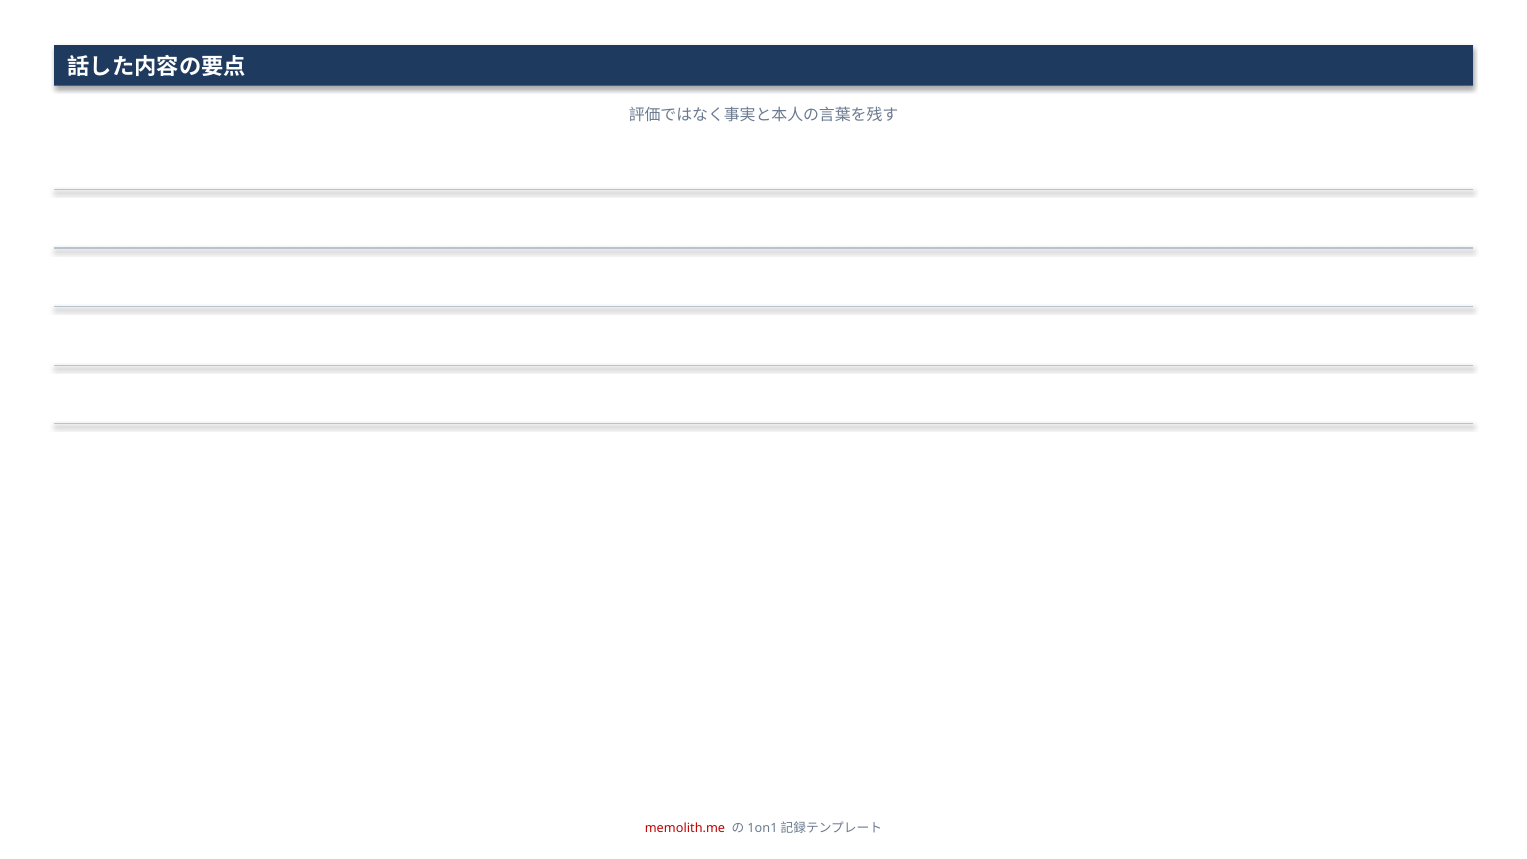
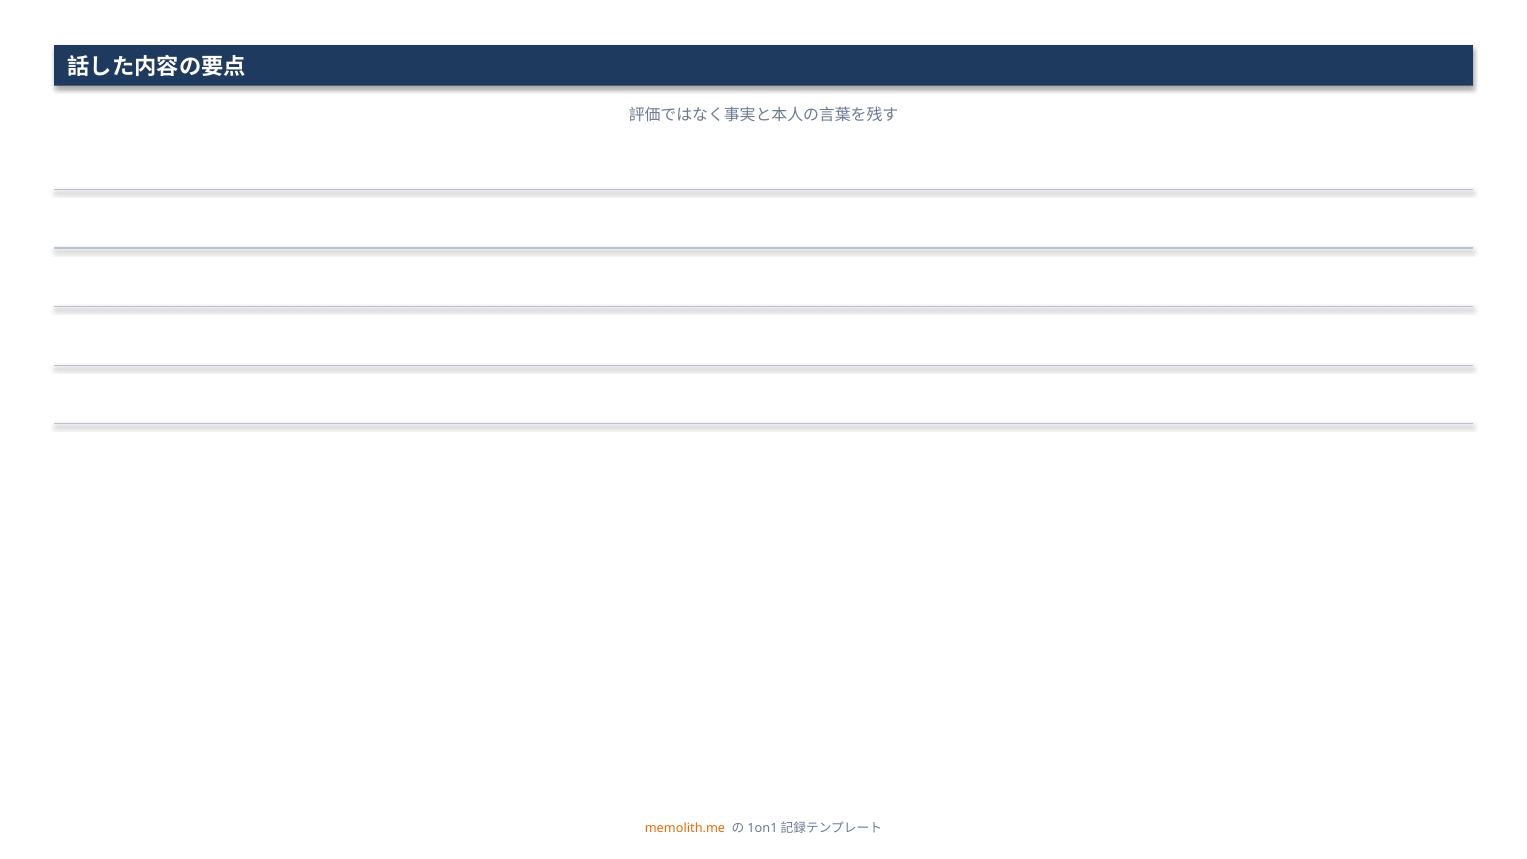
memolith.me colour: red -> orange
